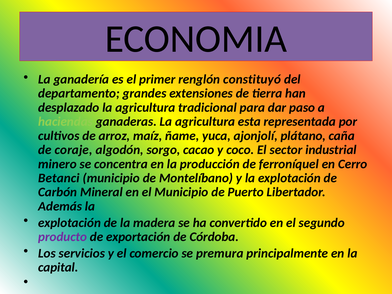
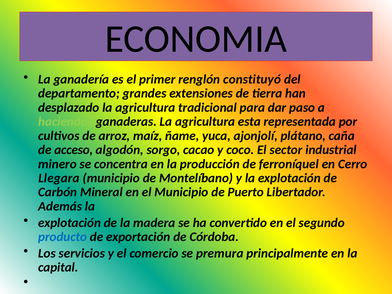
coraje: coraje -> acceso
Betanci: Betanci -> Llegara
producto colour: purple -> blue
